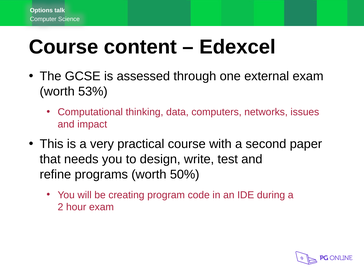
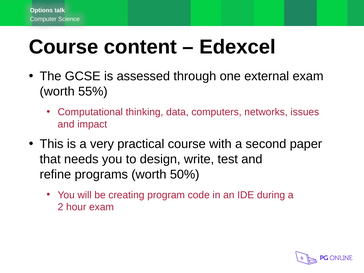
53%: 53% -> 55%
